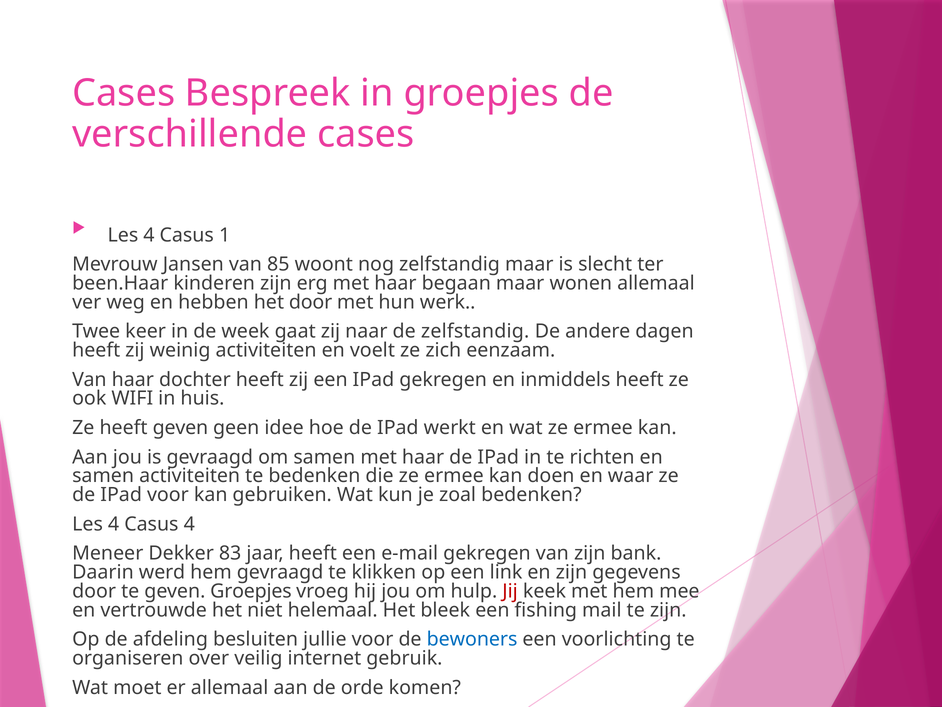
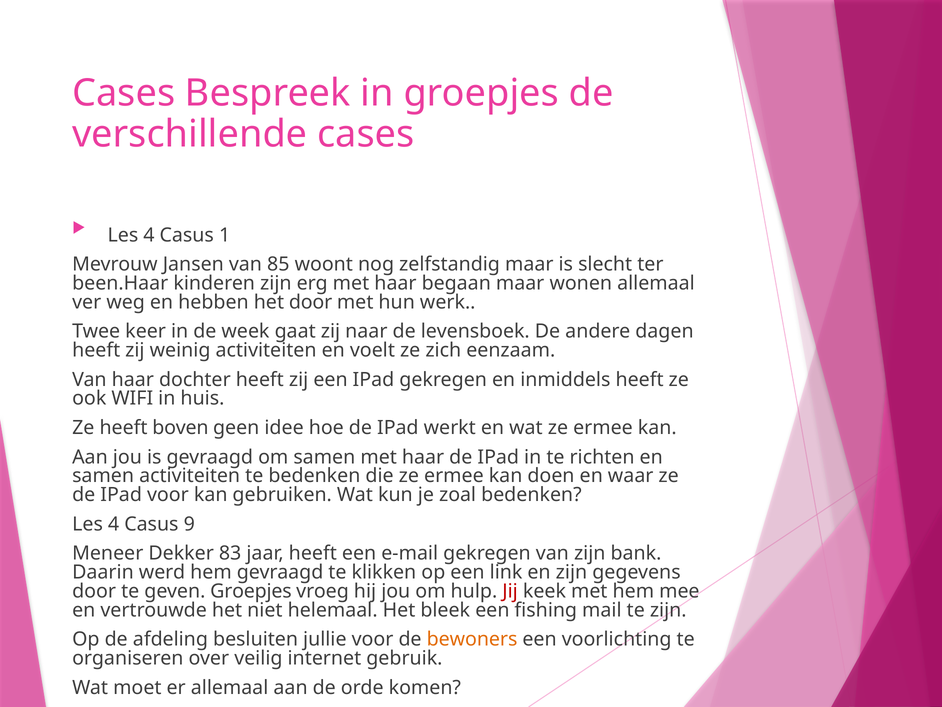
de zelfstandig: zelfstandig -> levensboek
heeft geven: geven -> boven
Casus 4: 4 -> 9
bewoners colour: blue -> orange
